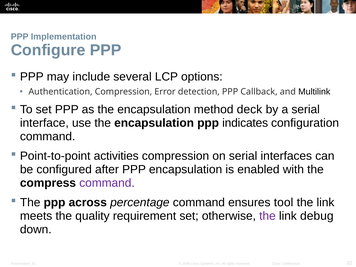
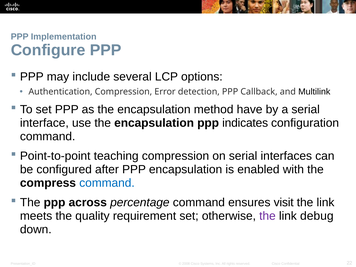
deck: deck -> have
activities: activities -> teaching
command at (107, 183) colour: purple -> blue
tool: tool -> visit
